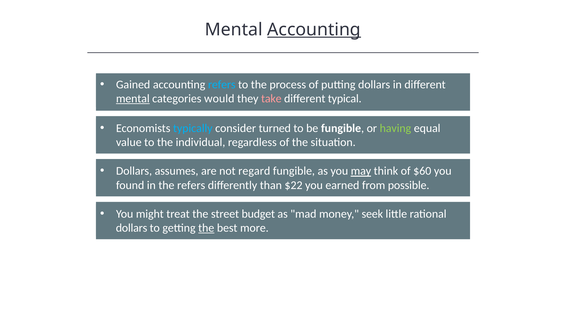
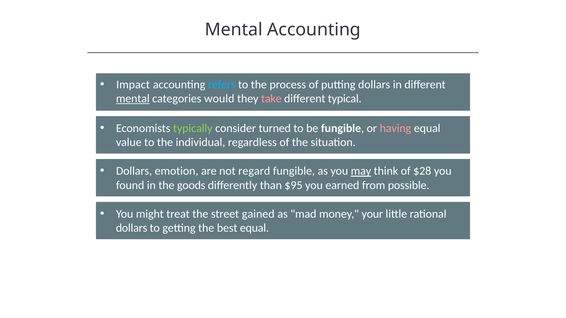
Accounting at (314, 30) underline: present -> none
Gained: Gained -> Impact
typically colour: light blue -> light green
having colour: light green -> pink
assumes: assumes -> emotion
$60: $60 -> $28
the refers: refers -> goods
$22: $22 -> $95
budget: budget -> gained
seek: seek -> your
the at (206, 228) underline: present -> none
best more: more -> equal
